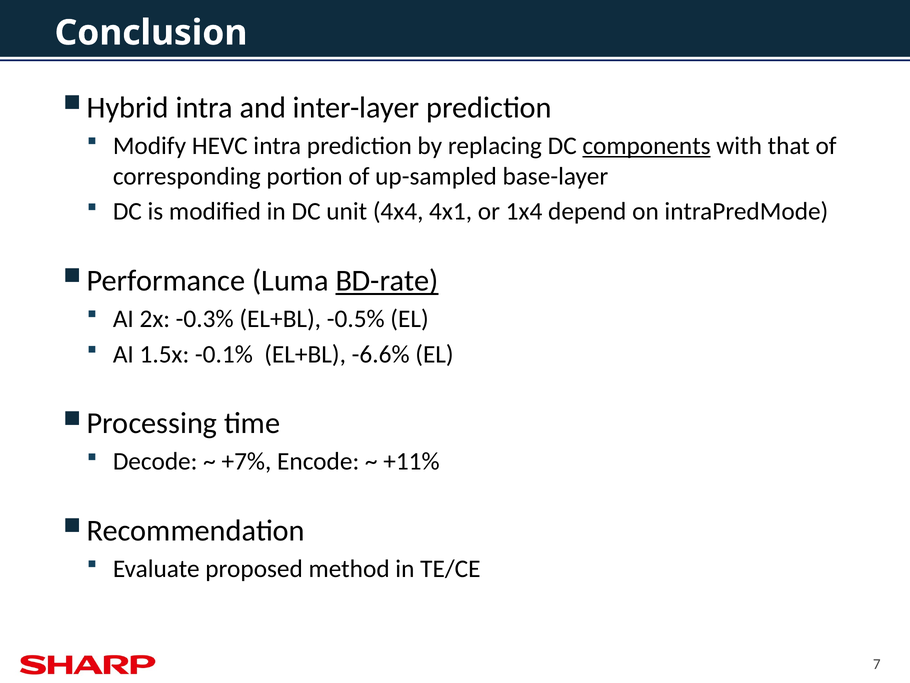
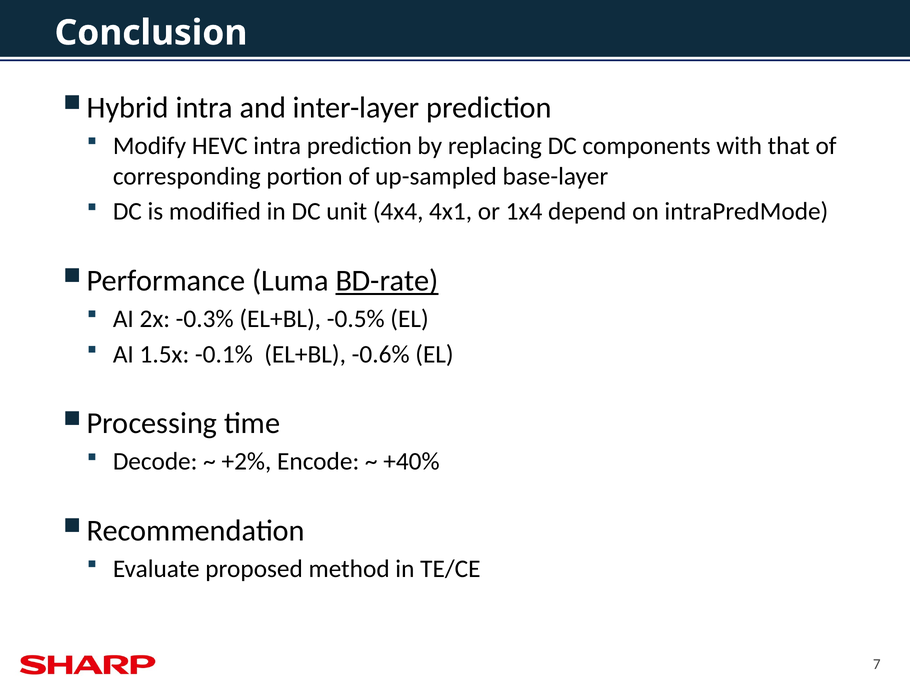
components underline: present -> none
-6.6%: -6.6% -> -0.6%
+7%: +7% -> +2%
+11%: +11% -> +40%
